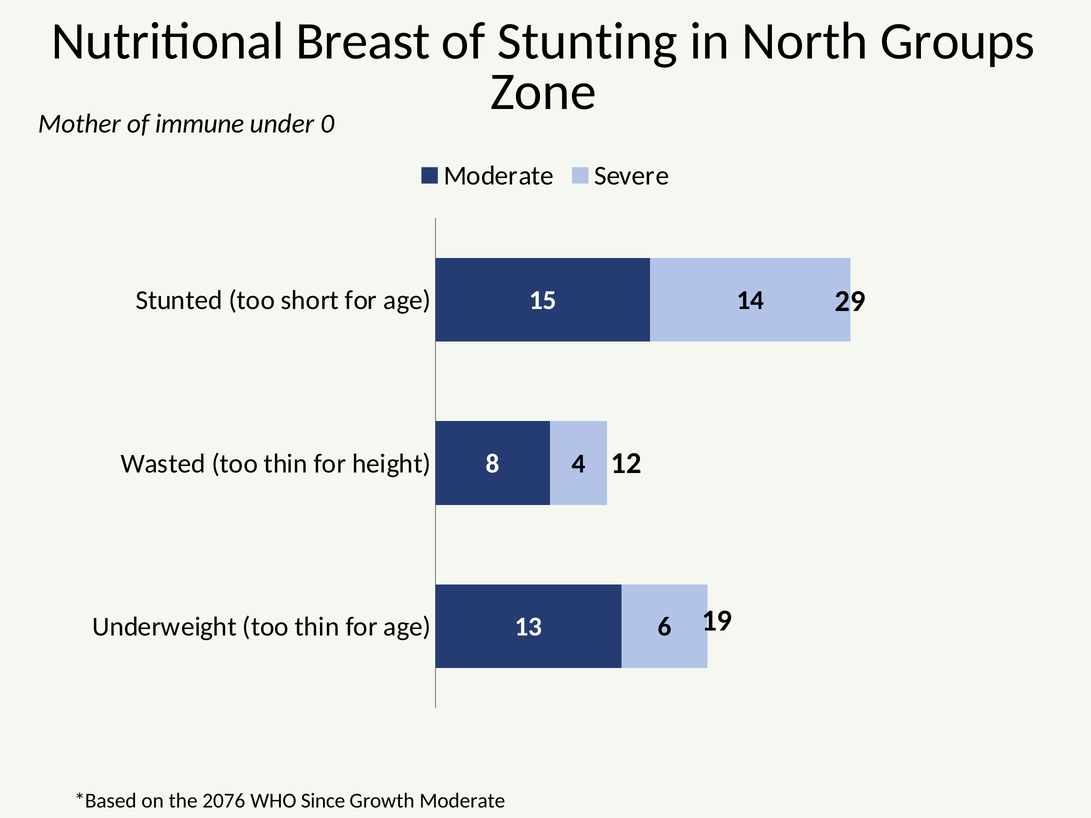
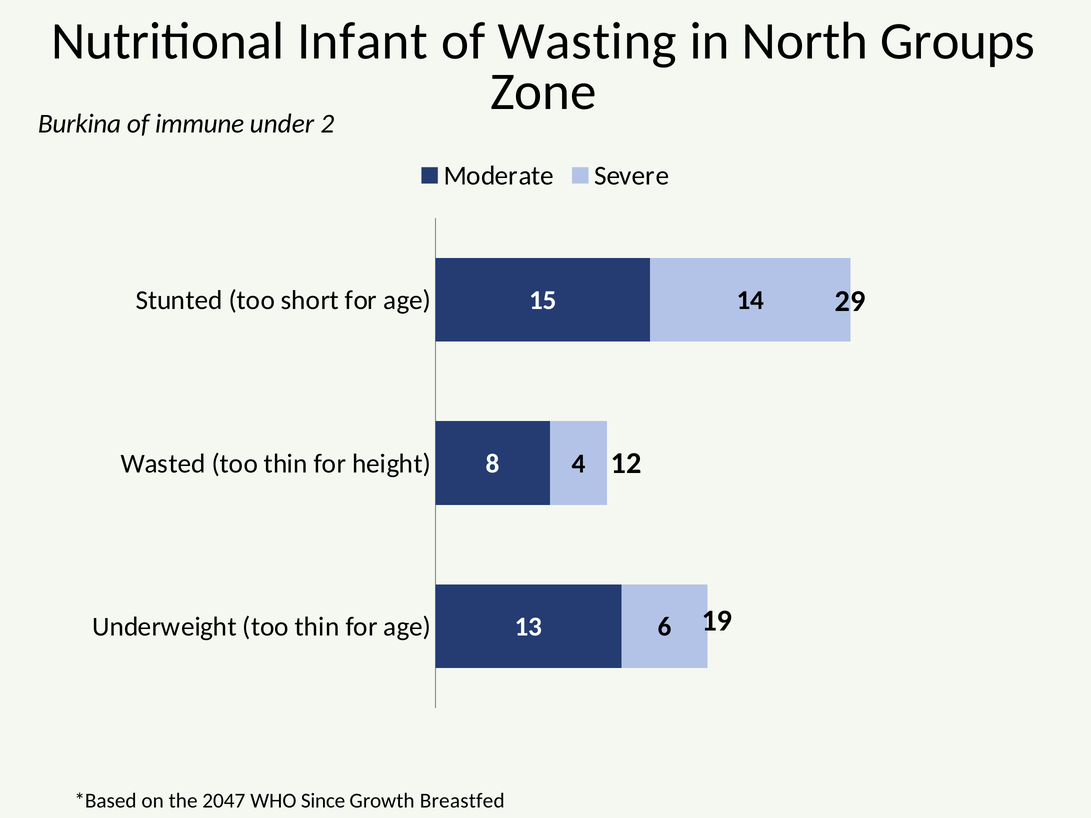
Breast: Breast -> Infant
Stunting: Stunting -> Wasting
Mother: Mother -> Burkina
0: 0 -> 2
2076: 2076 -> 2047
Growth Moderate: Moderate -> Breastfed
